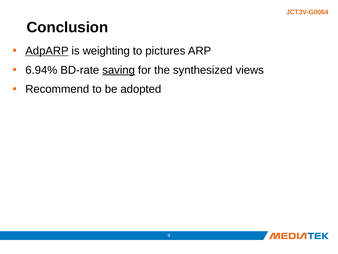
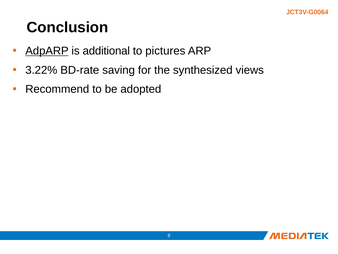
weighting: weighting -> additional
6.94%: 6.94% -> 3.22%
saving underline: present -> none
